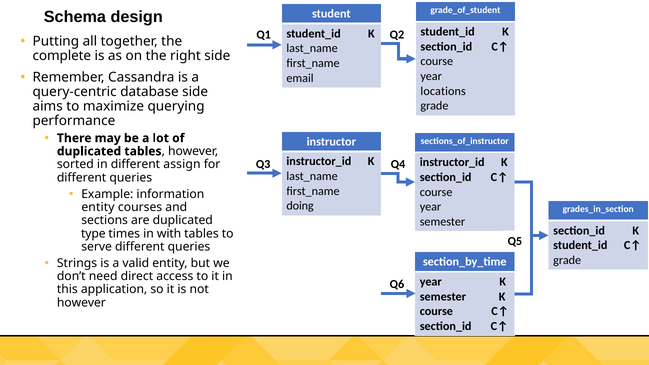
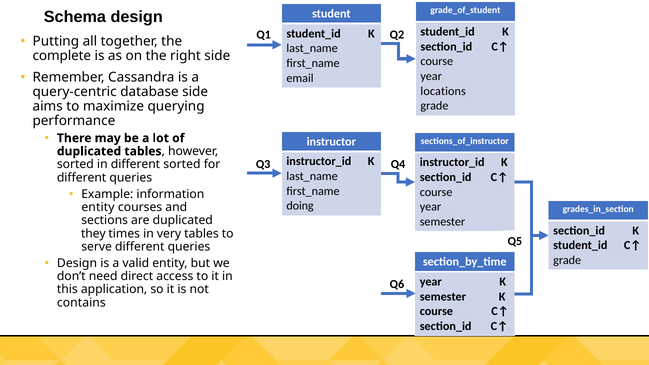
different assign: assign -> sorted
type: type -> they
with: with -> very
Strings at (77, 263): Strings -> Design
however at (81, 303): however -> contains
